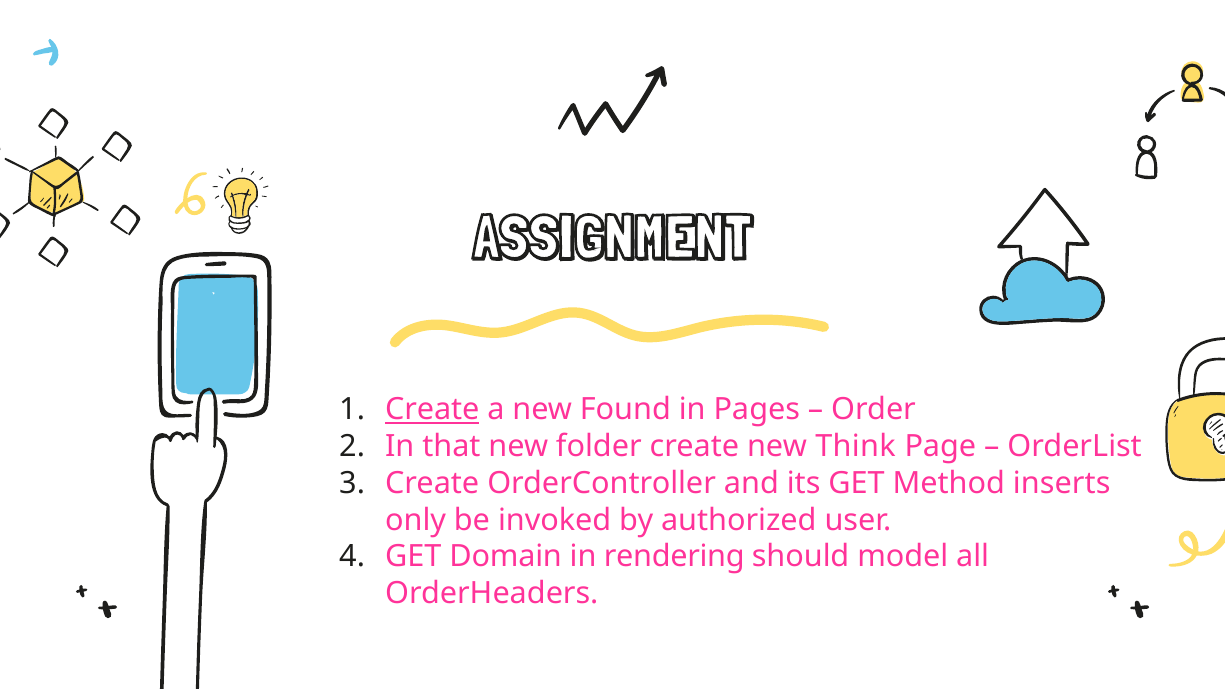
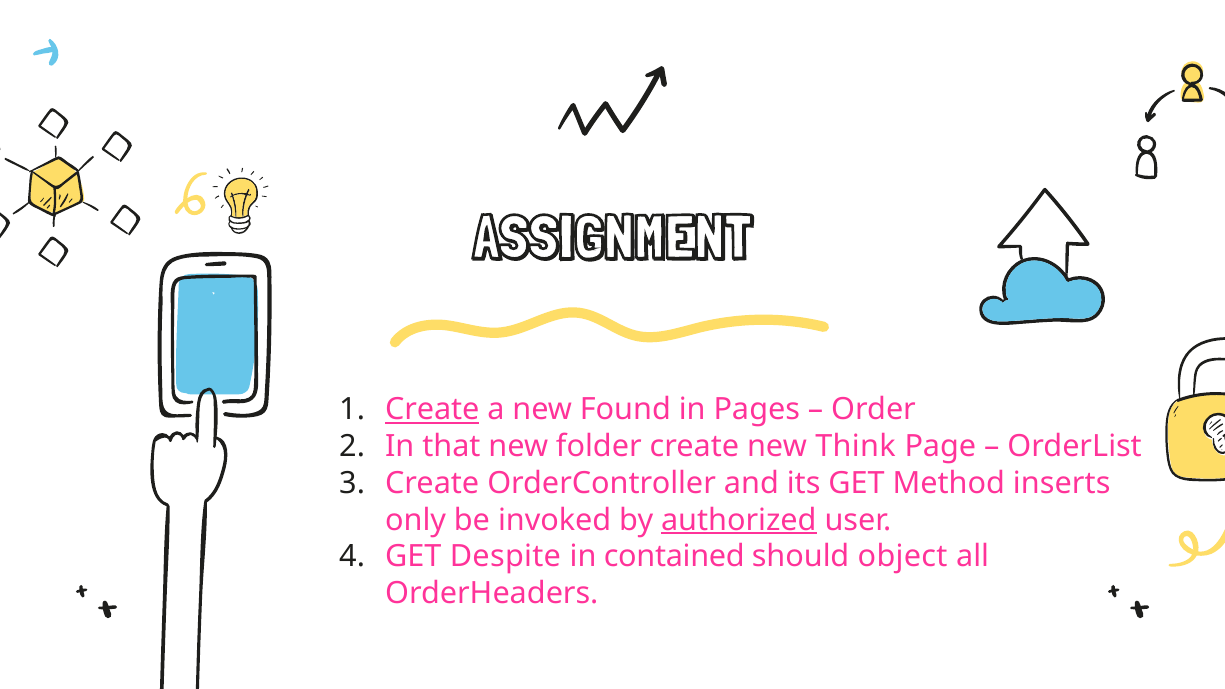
authorized underline: none -> present
Domain: Domain -> Despite
rendering: rendering -> contained
model: model -> object
